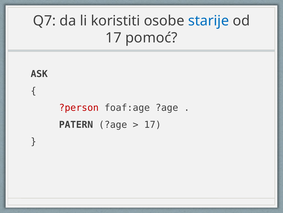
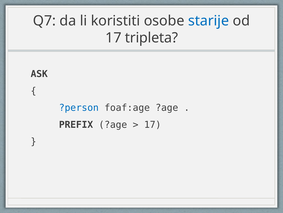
pomoć: pomoć -> tripleta
?person colour: red -> blue
PATERN: PATERN -> PREFIX
